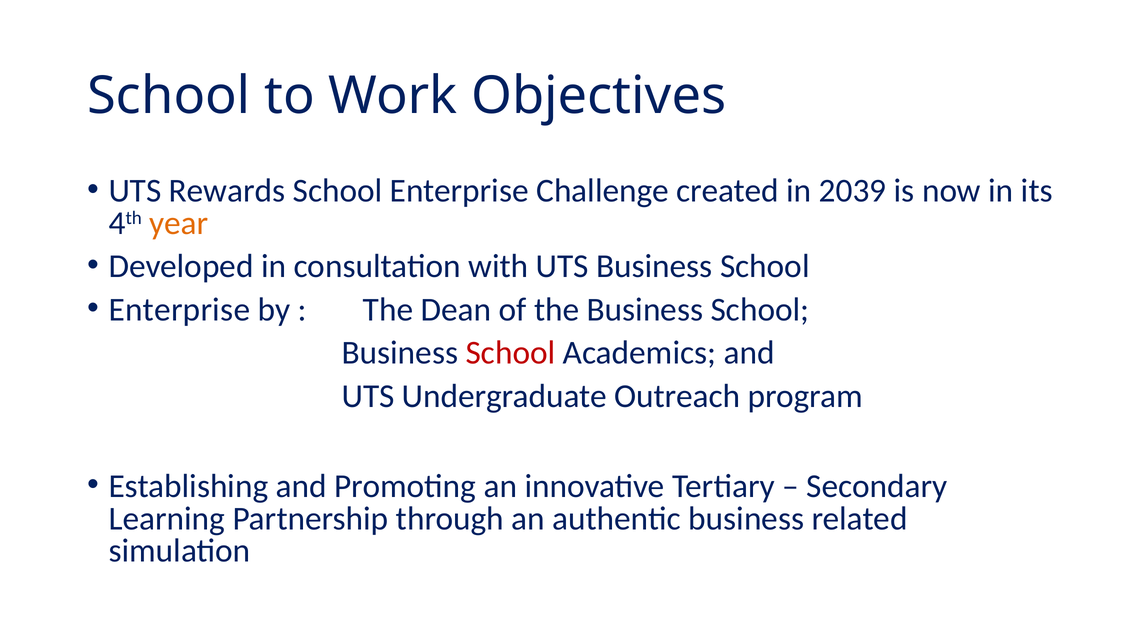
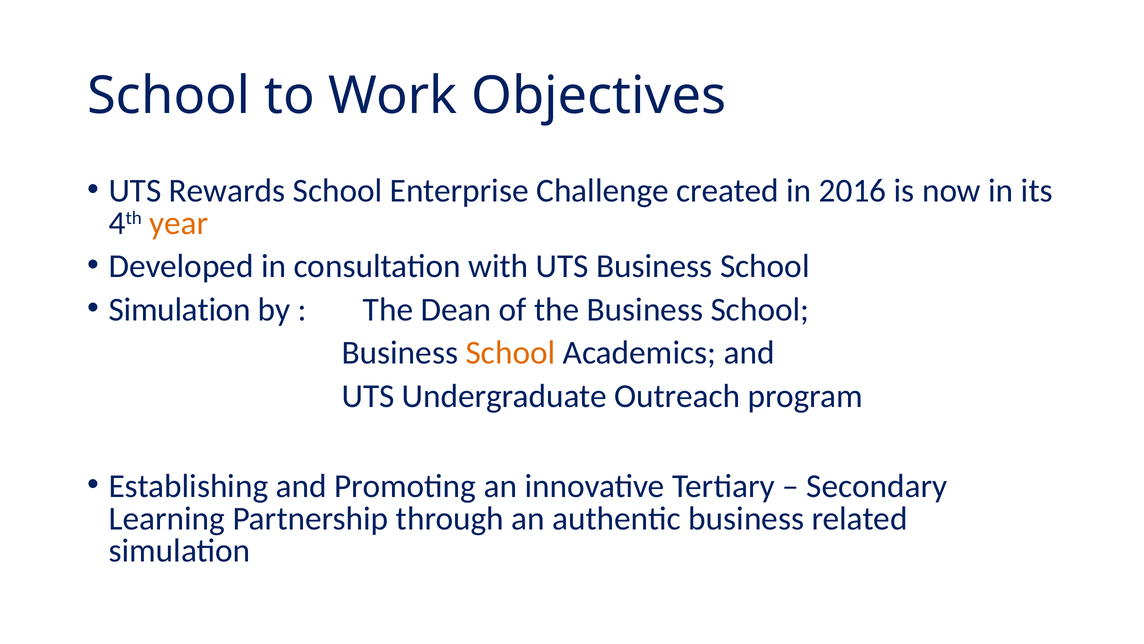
2039: 2039 -> 2016
Enterprise at (179, 309): Enterprise -> Simulation
School at (510, 353) colour: red -> orange
